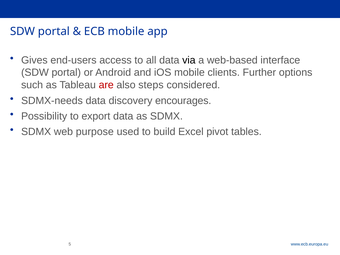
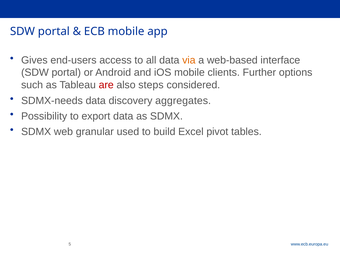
via colour: black -> orange
encourages: encourages -> aggregates
purpose: purpose -> granular
